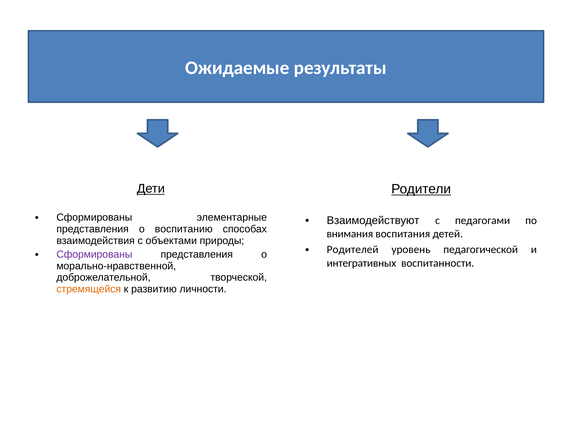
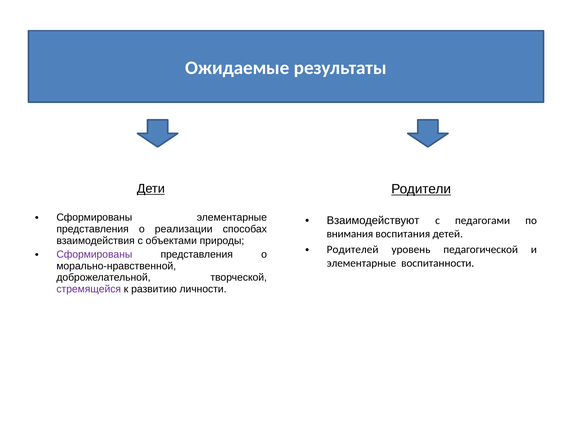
воспитанию: воспитанию -> реализации
интегративных at (361, 263): интегративных -> элементарные
стремящейся colour: orange -> purple
